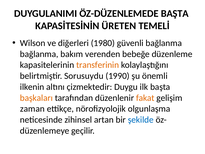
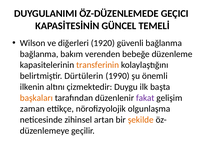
ÖZ-DÜZENLEMEDE BAŞTA: BAŞTA -> GEÇICI
ÜRETEN: ÜRETEN -> GÜNCEL
1980: 1980 -> 1920
Sorusuydu: Sorusuydu -> Dürtülerin
fakat colour: orange -> purple
şekilde colour: blue -> orange
